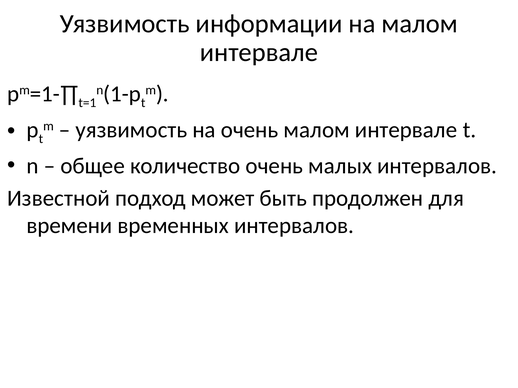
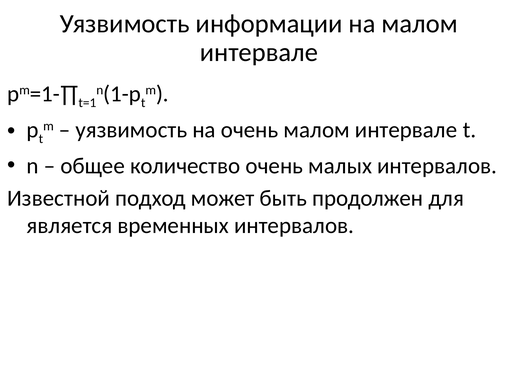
времени: времени -> является
